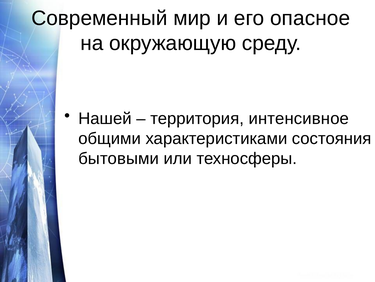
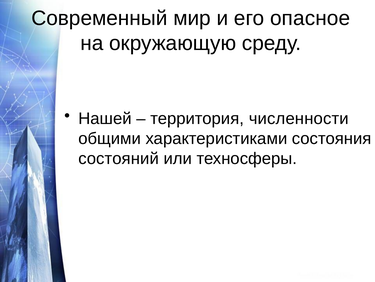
интенсивное: интенсивное -> численности
бытовыми: бытовыми -> состояний
